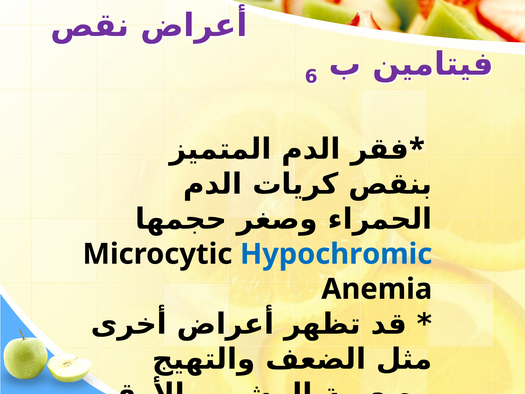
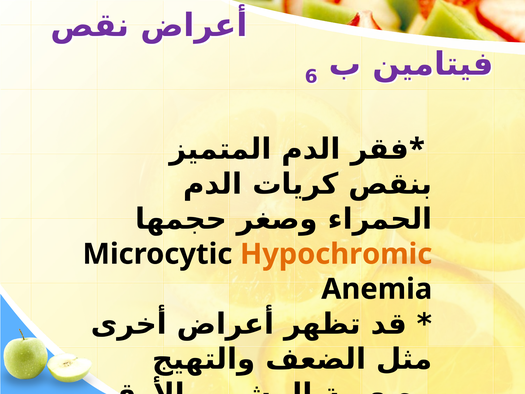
Hypochromic colour: blue -> orange
